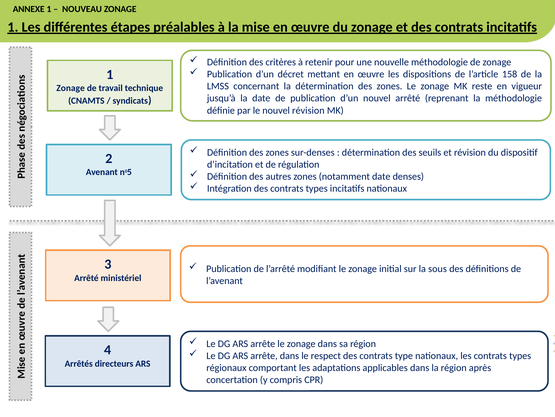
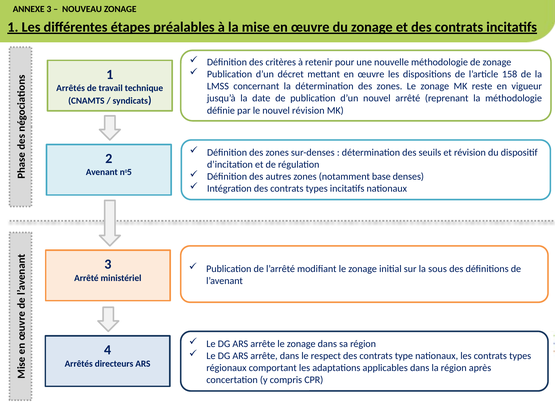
ANNEXE 1: 1 -> 3
Zonage at (71, 88): Zonage -> Arrêtés
notamment date: date -> base
